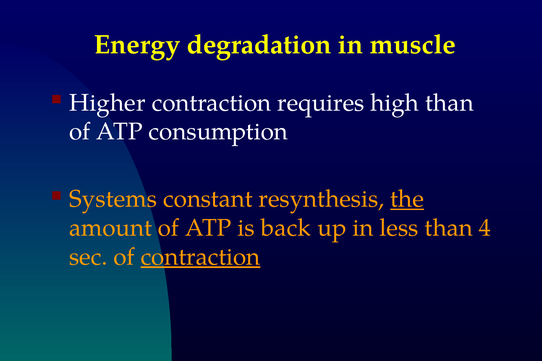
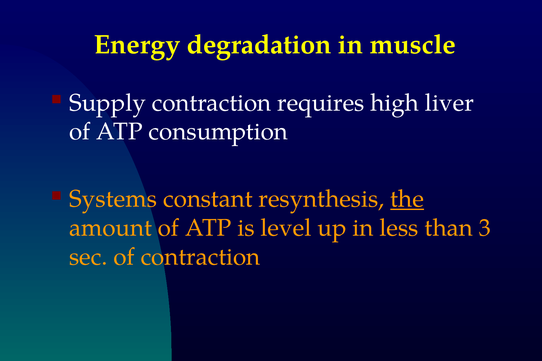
Higher: Higher -> Supply
high than: than -> liver
back: back -> level
4: 4 -> 3
contraction at (200, 257) underline: present -> none
